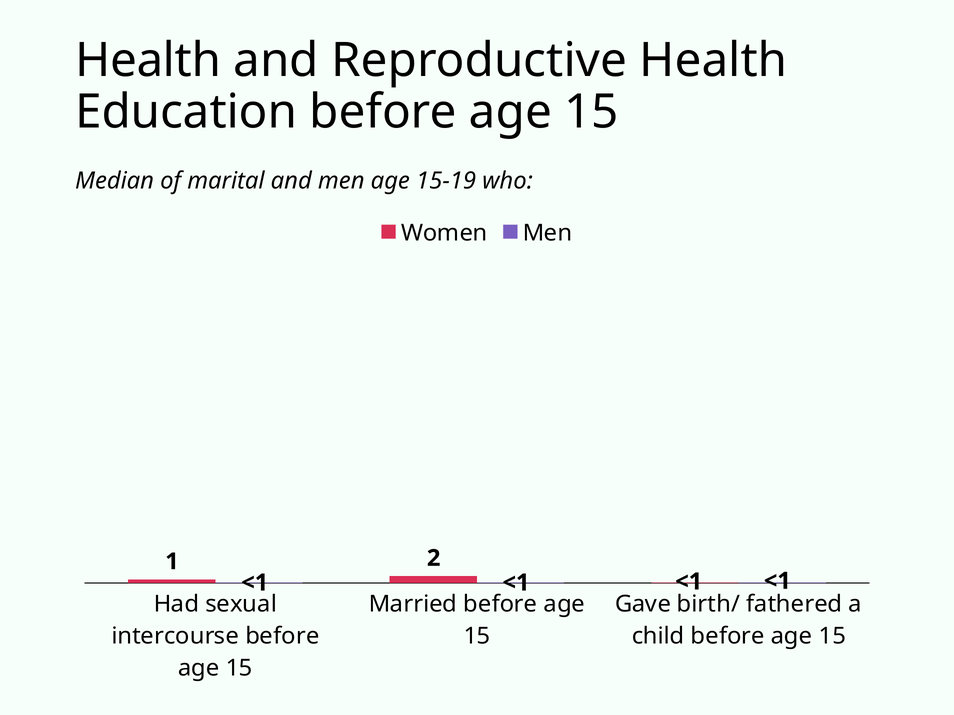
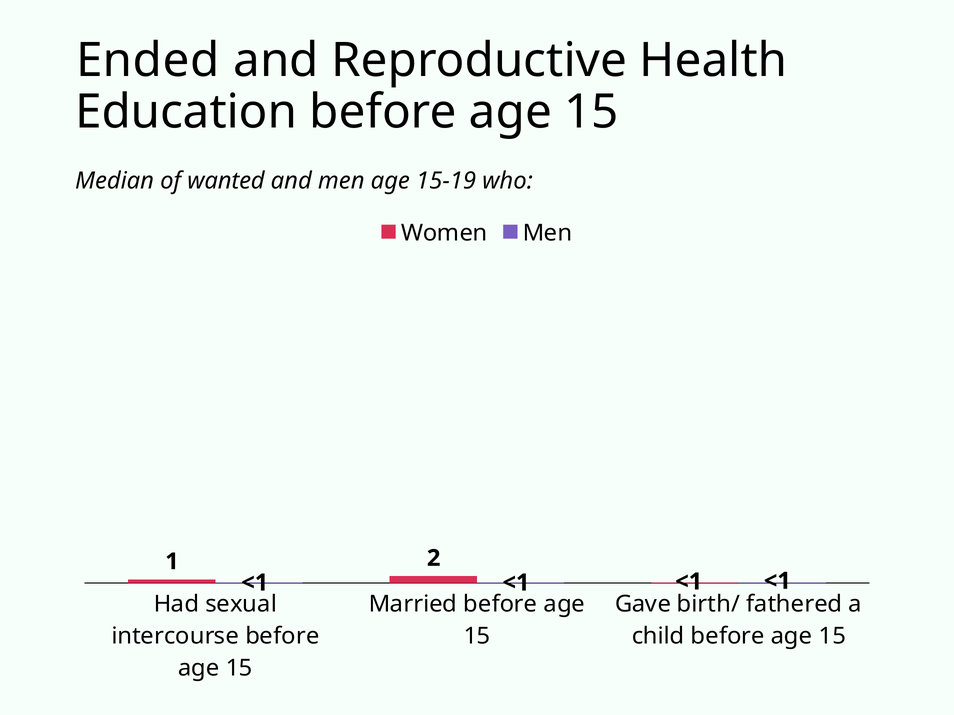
Health at (148, 61): Health -> Ended
marital: marital -> wanted
